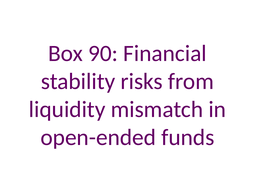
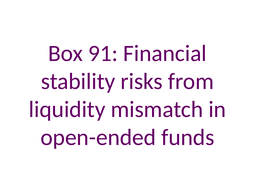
90: 90 -> 91
